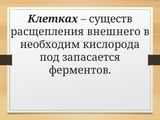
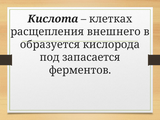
Клетках: Клетках -> Кислота
существ: существ -> клетках
необходим: необходим -> образуется
